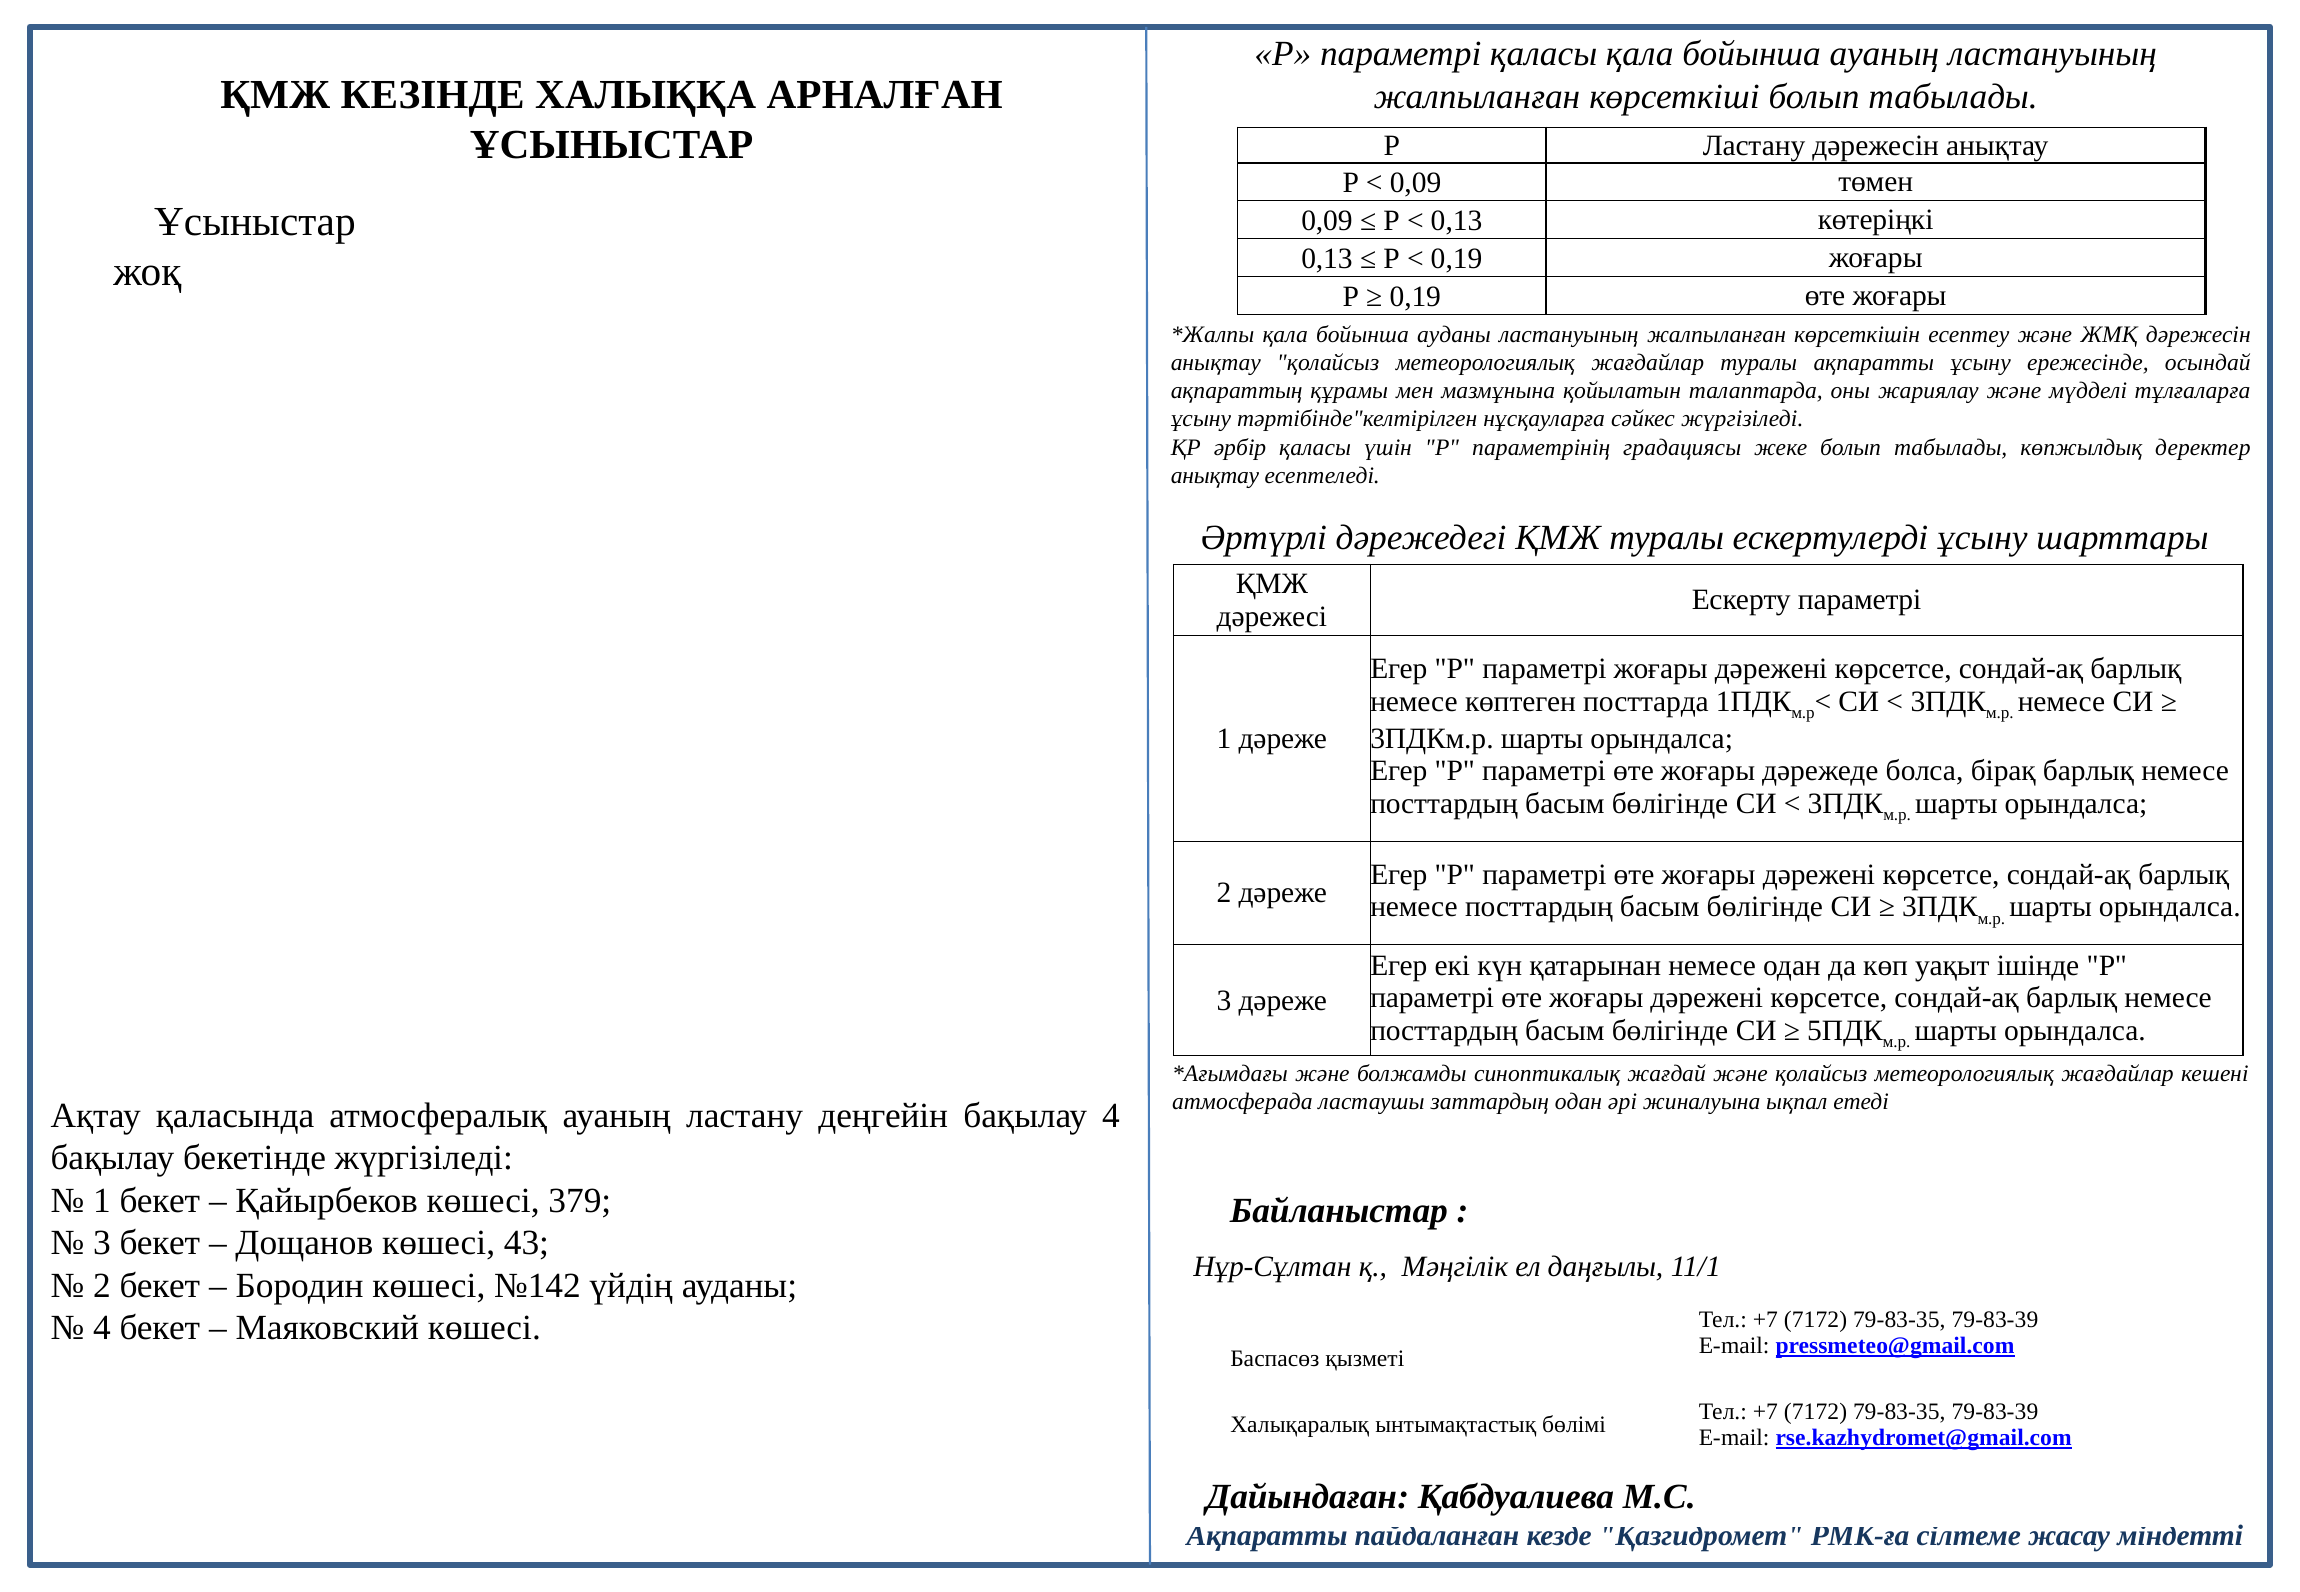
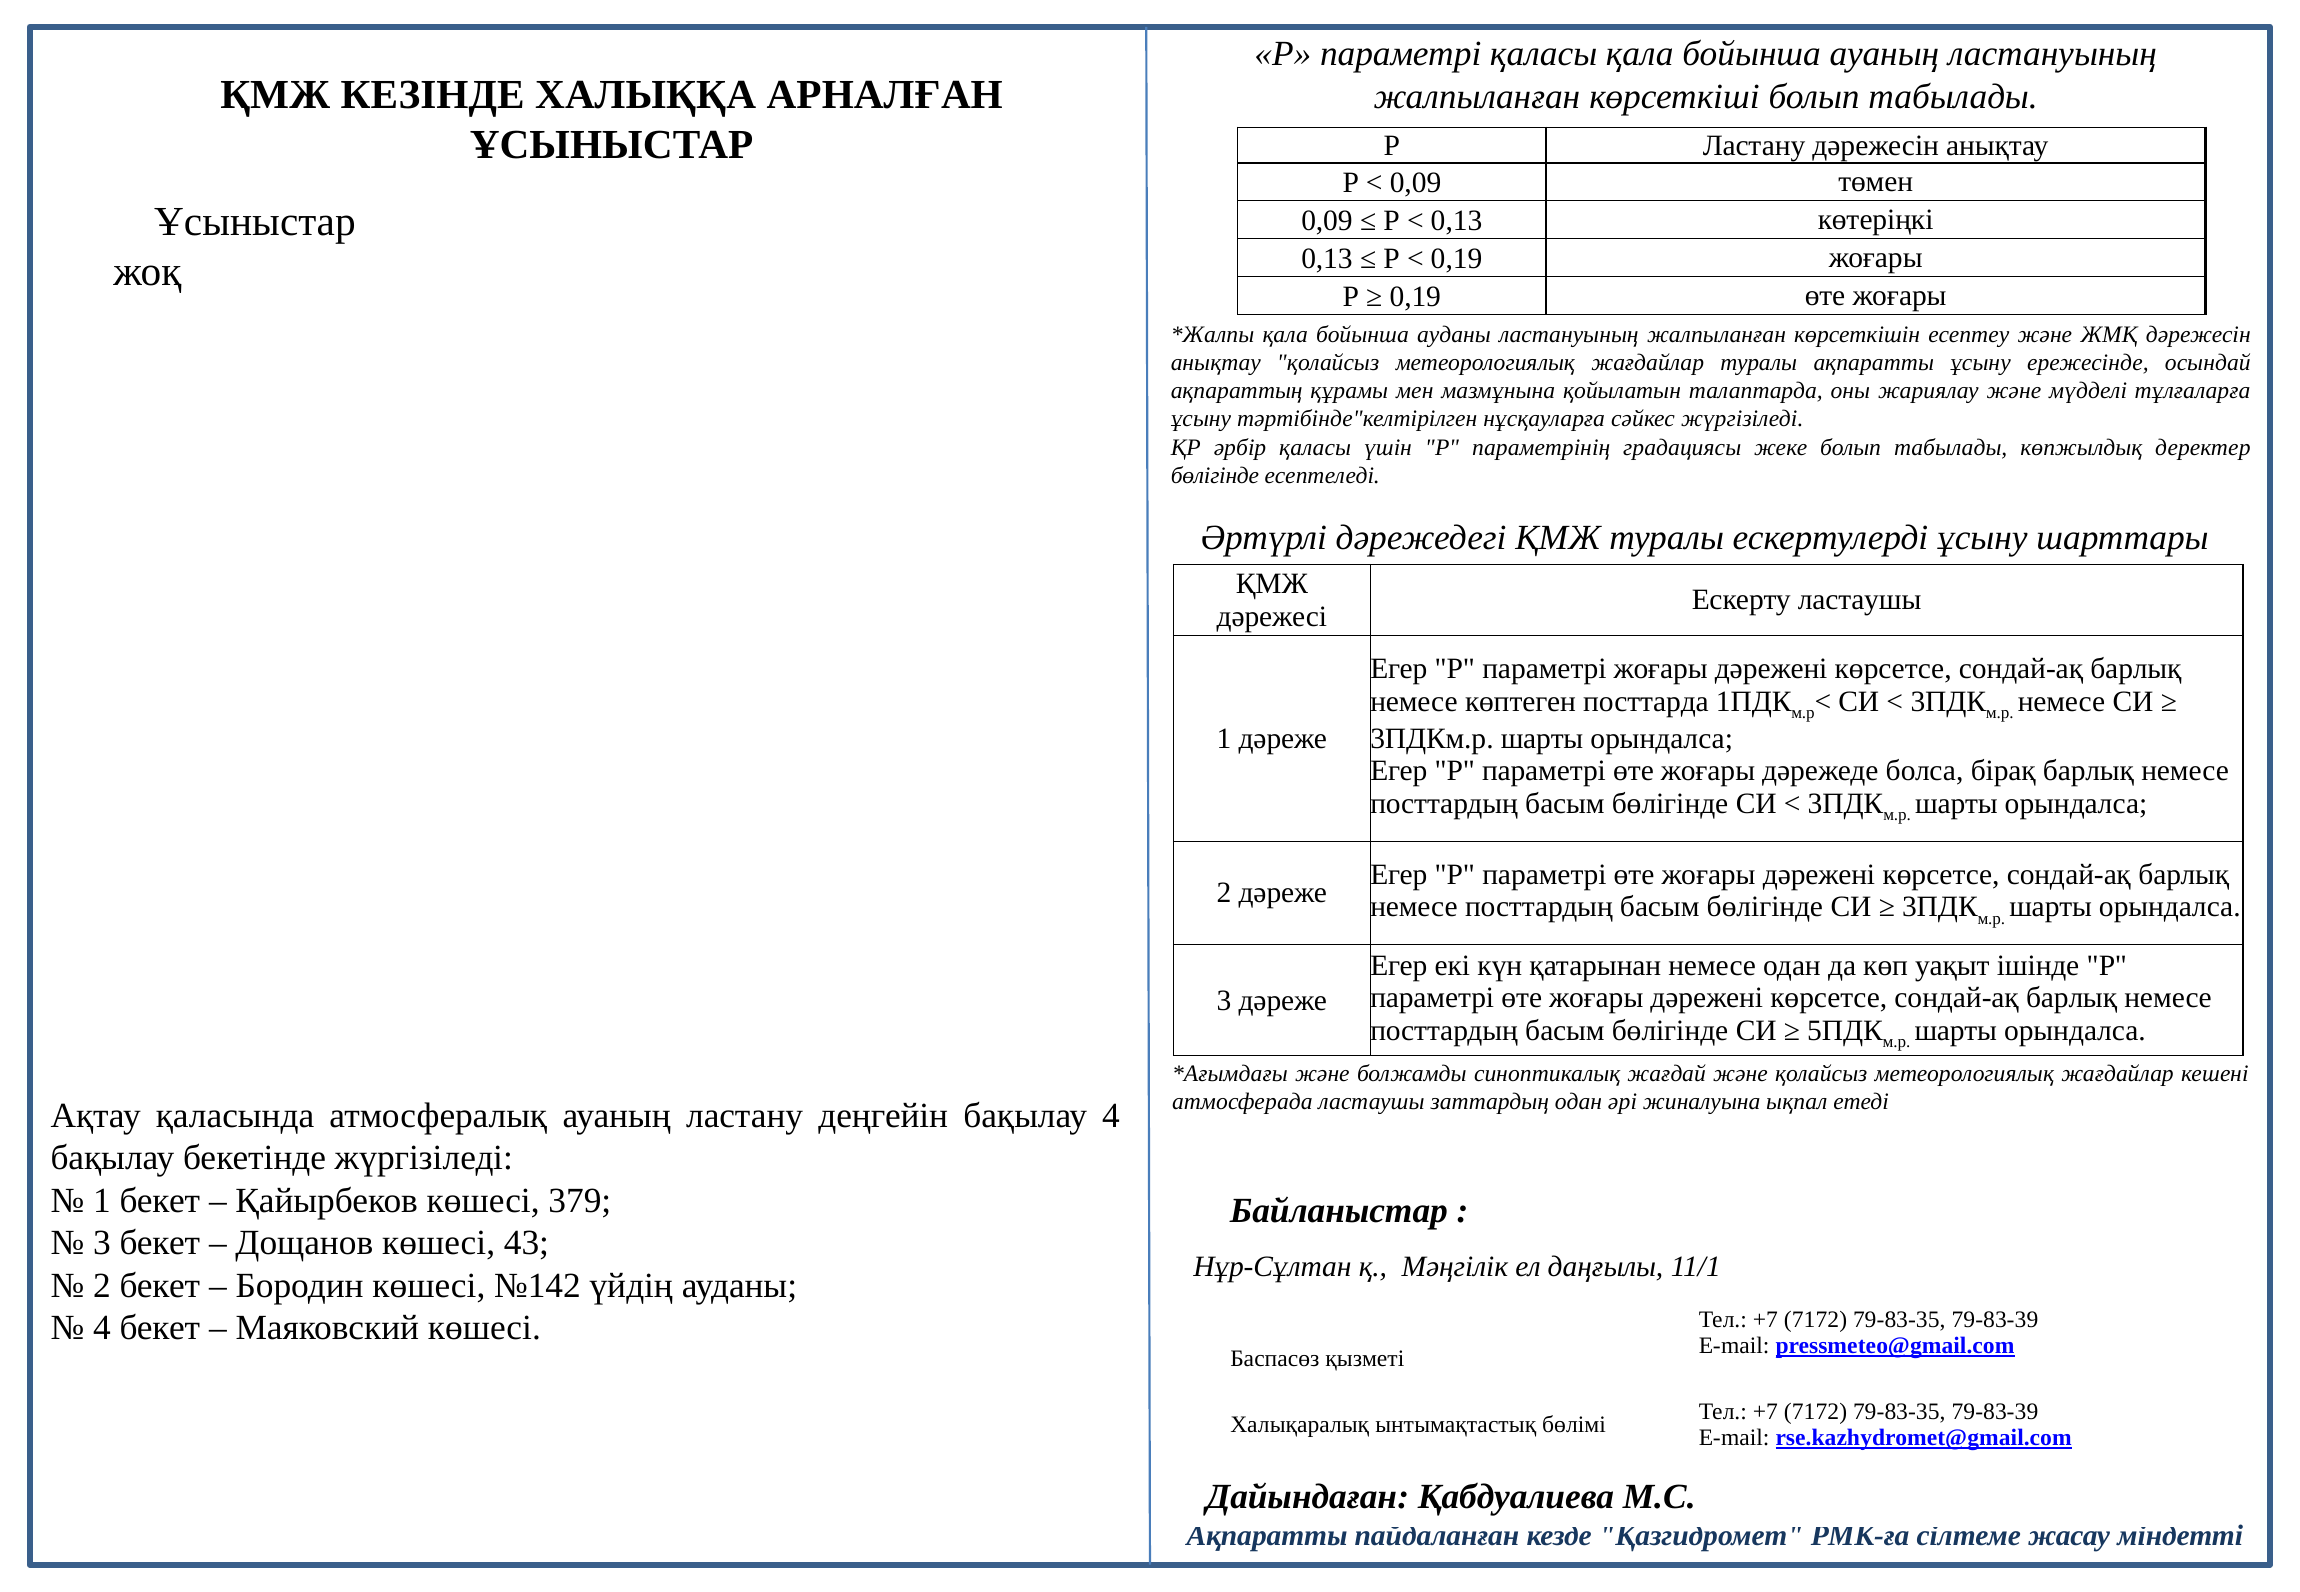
анықтау at (1215, 476): анықтау -> бөлігінде
Ескерту параметрі: параметрі -> ластаушы
